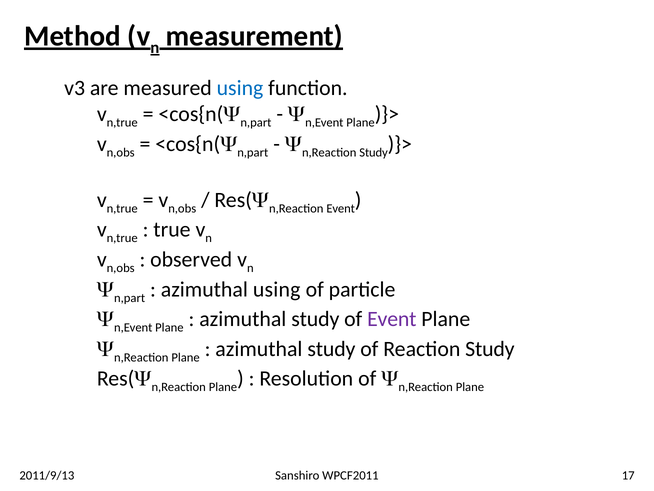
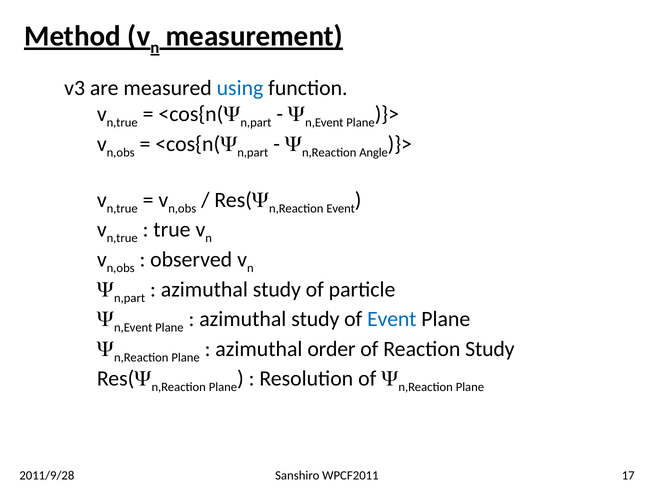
Study at (374, 152): Study -> Angle
using at (277, 289): using -> study
Event at (392, 319) colour: purple -> blue
study at (331, 349): study -> order
2011/9/13: 2011/9/13 -> 2011/9/28
